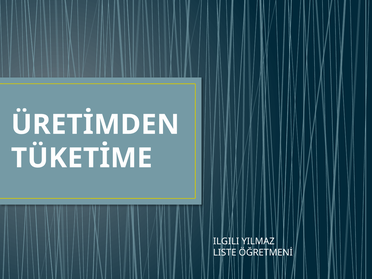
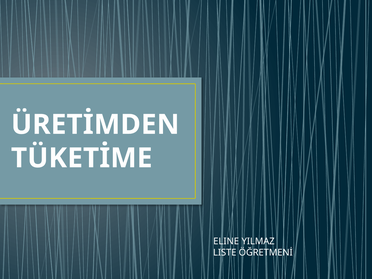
ILGILI: ILGILI -> ELINE
